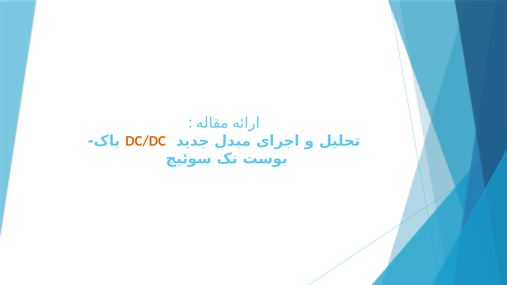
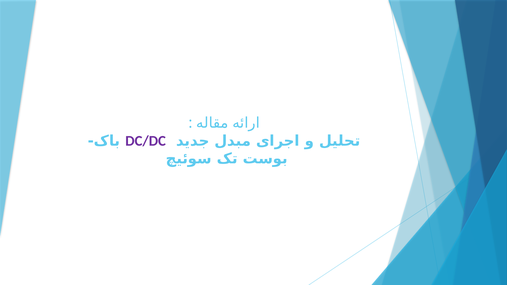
DC/DC colour: orange -> purple
